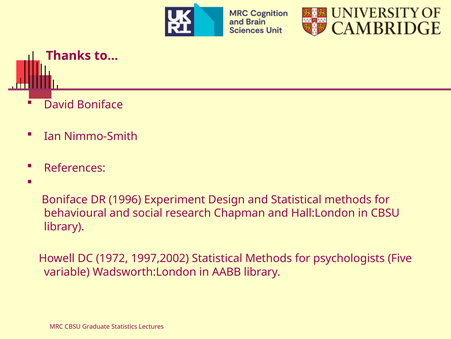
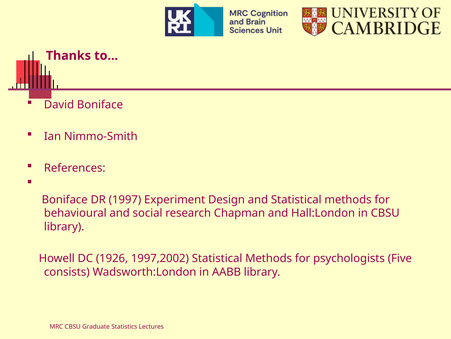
1996: 1996 -> 1997
1972: 1972 -> 1926
variable: variable -> consists
